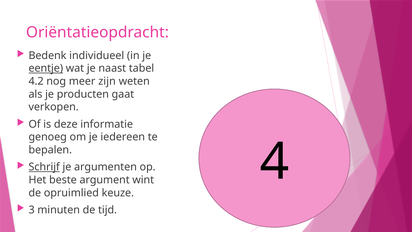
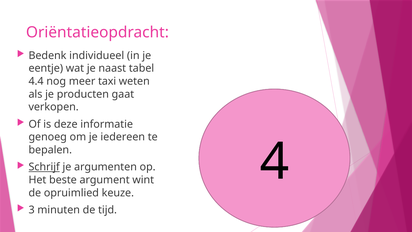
eentje underline: present -> none
4.2: 4.2 -> 4.4
zijn: zijn -> taxi
